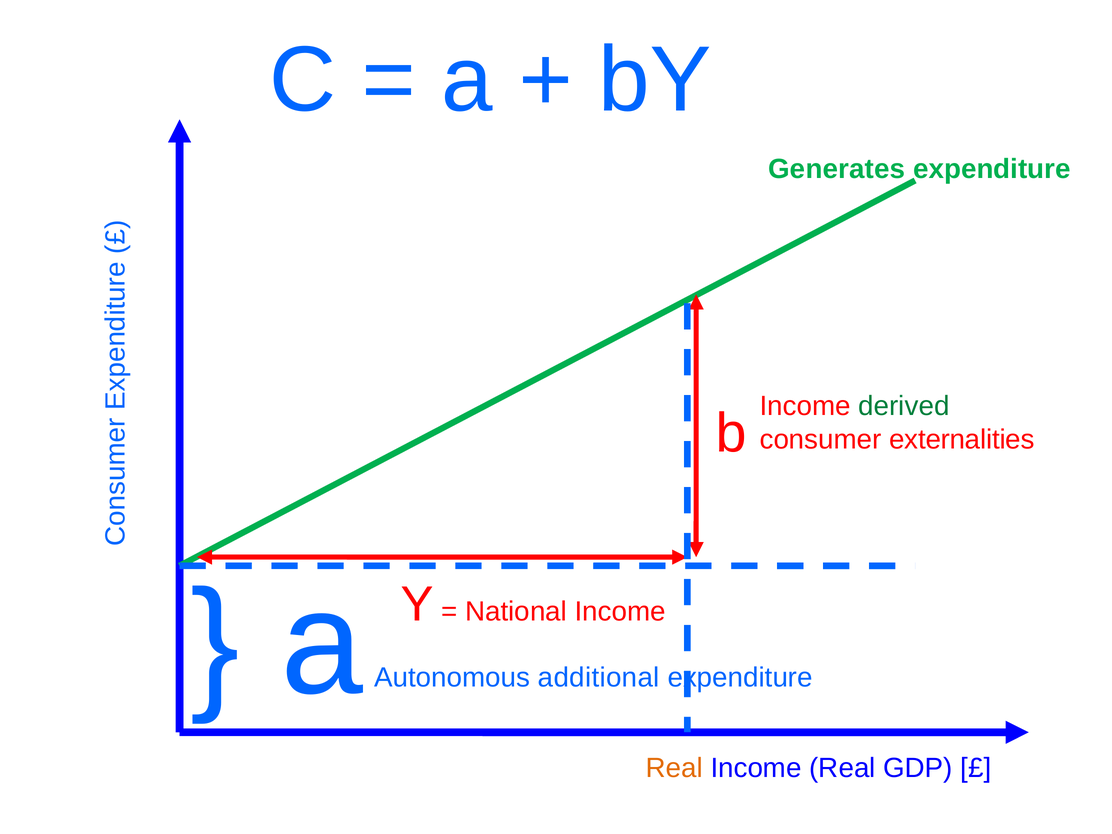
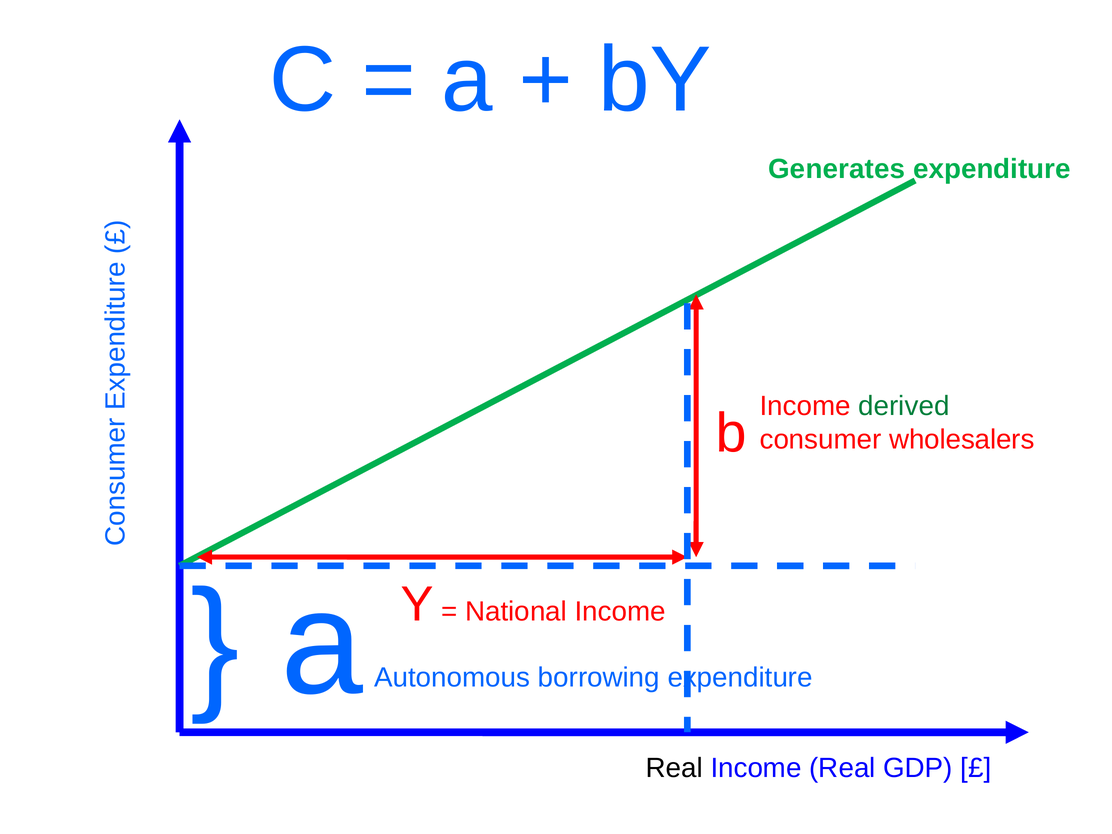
externalities: externalities -> wholesalers
additional: additional -> borrowing
Real at (674, 768) colour: orange -> black
